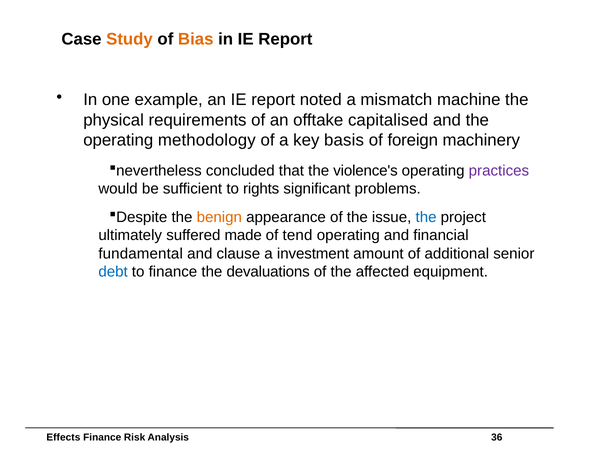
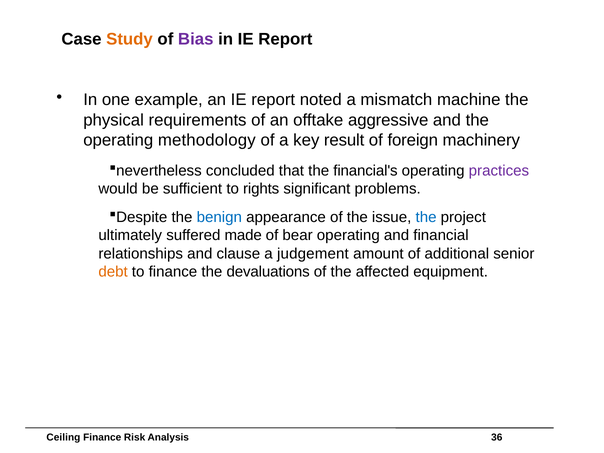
Bias colour: orange -> purple
capitalised: capitalised -> aggressive
basis: basis -> result
violence's: violence's -> financial's
benign colour: orange -> blue
tend: tend -> bear
fundamental: fundamental -> relationships
investment: investment -> judgement
debt colour: blue -> orange
Effects: Effects -> Ceiling
